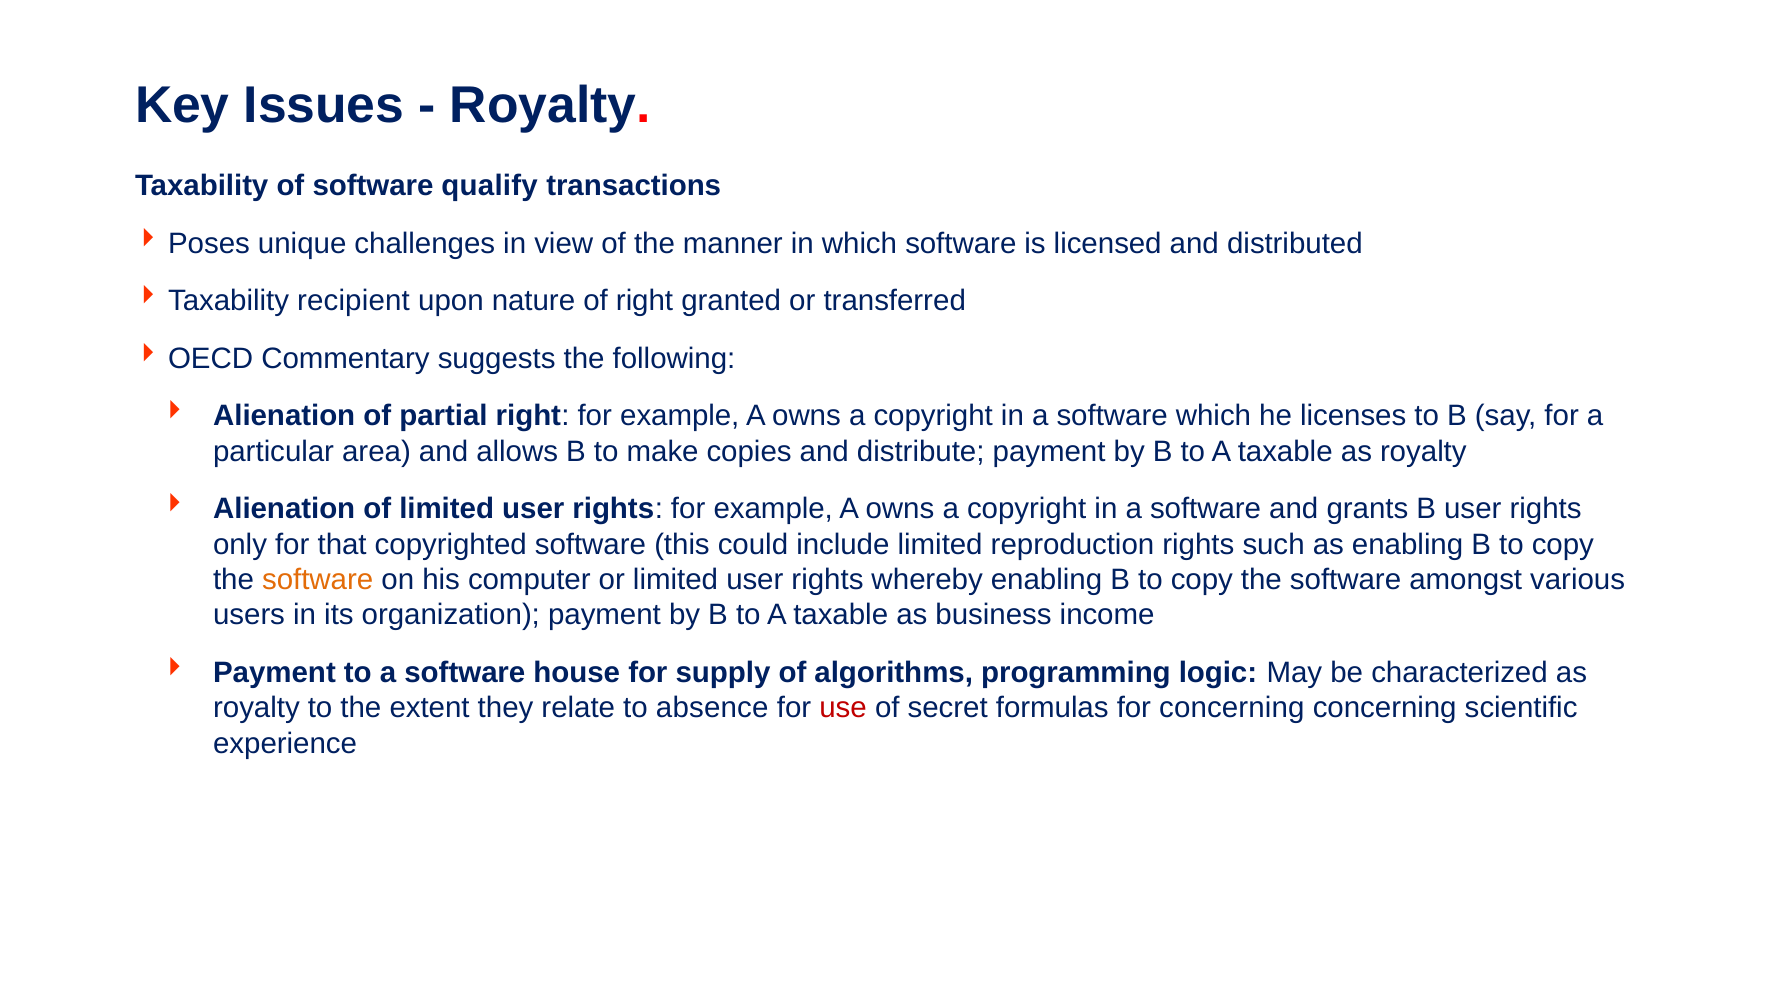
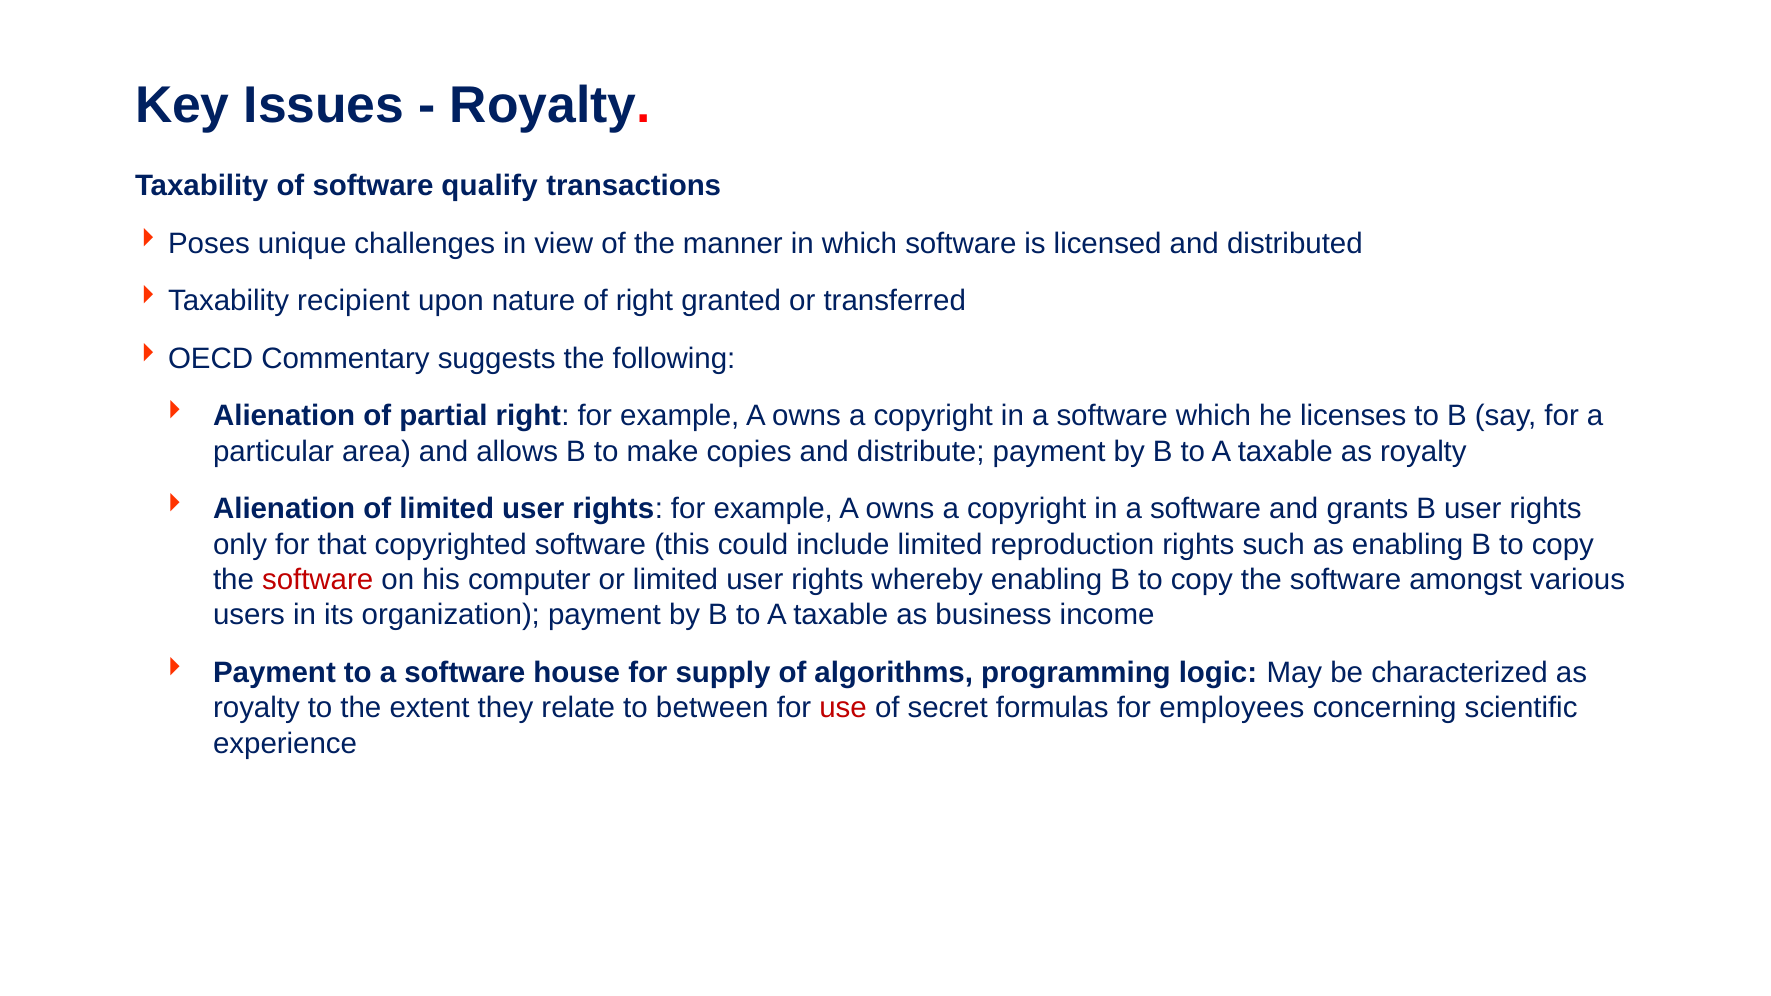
software at (318, 580) colour: orange -> red
absence: absence -> between
for concerning: concerning -> employees
